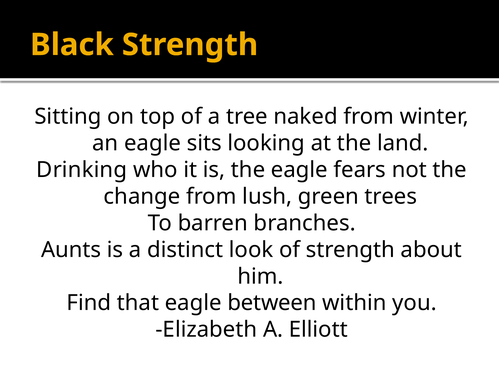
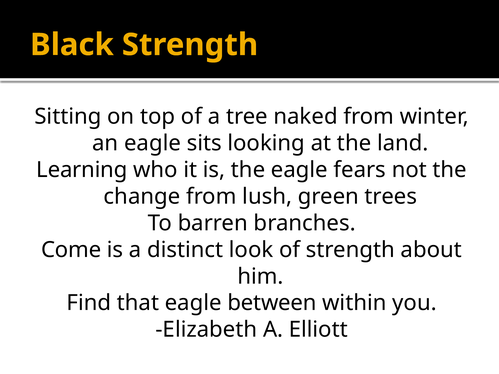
Drinking: Drinking -> Learning
Aunts: Aunts -> Come
